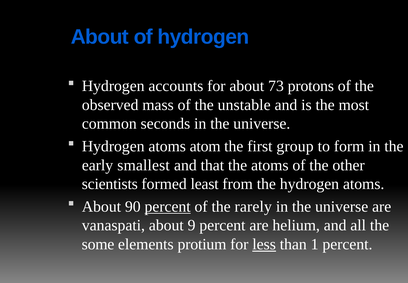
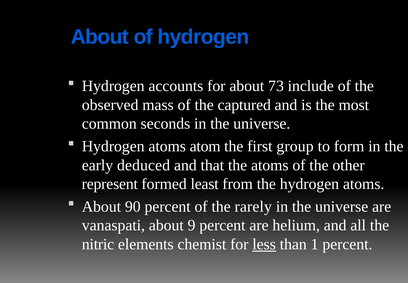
protons: protons -> include
unstable: unstable -> captured
smallest: smallest -> deduced
scientists: scientists -> represent
percent at (168, 206) underline: present -> none
some: some -> nitric
protium: protium -> chemist
